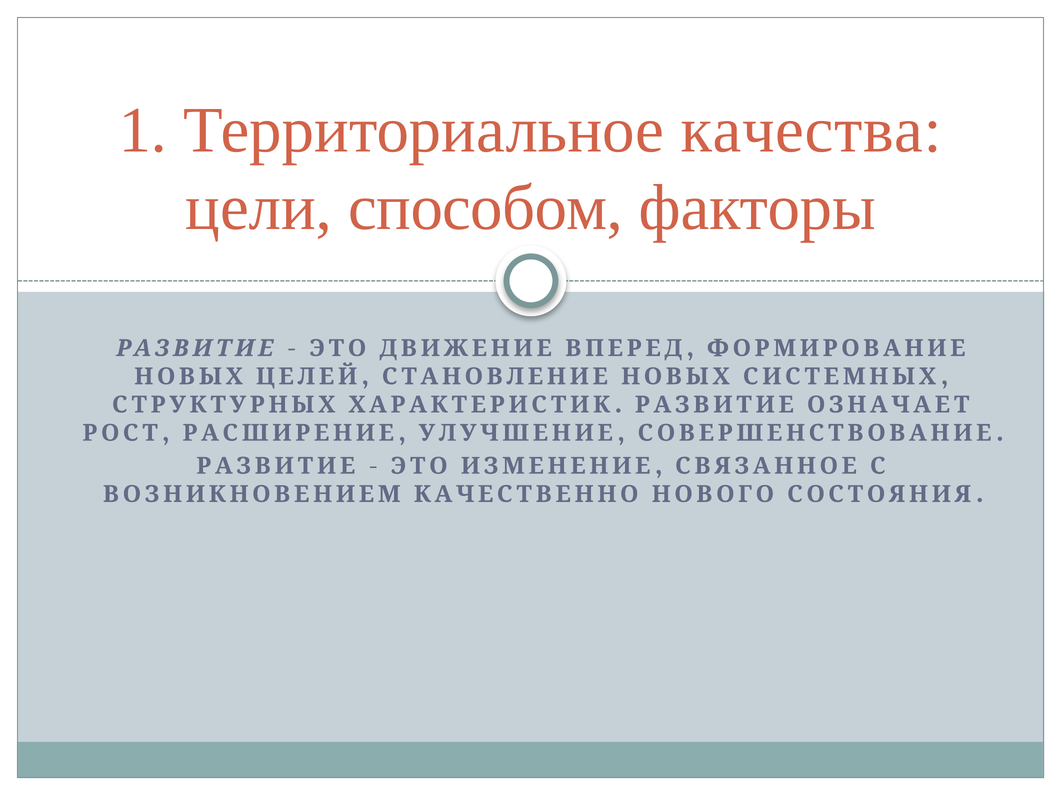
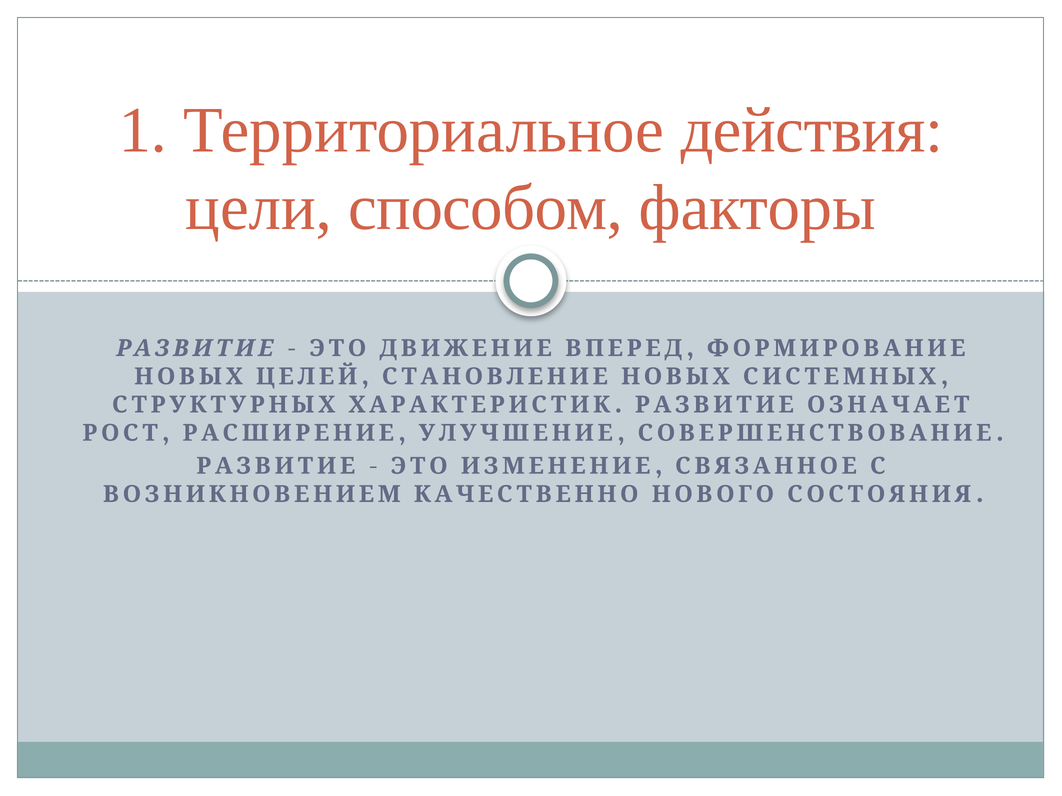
качества: качества -> действия
